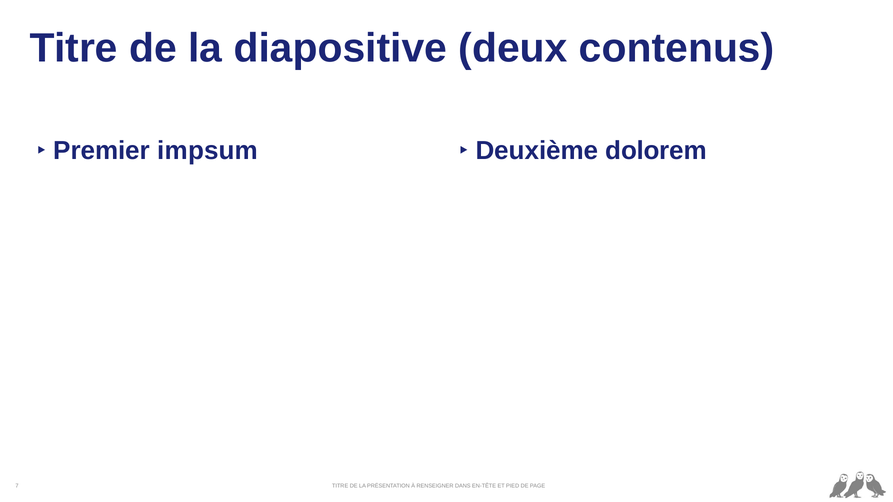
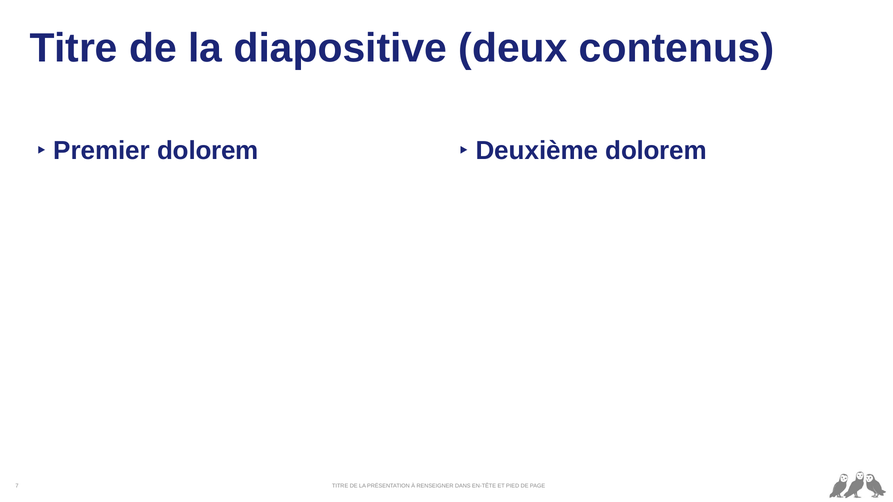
Premier impsum: impsum -> dolorem
